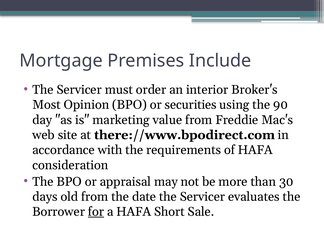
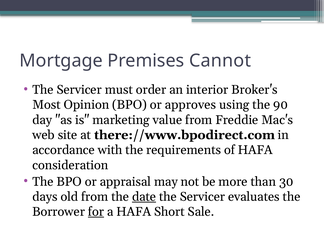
Include: Include -> Cannot
securities: securities -> approves
date underline: none -> present
